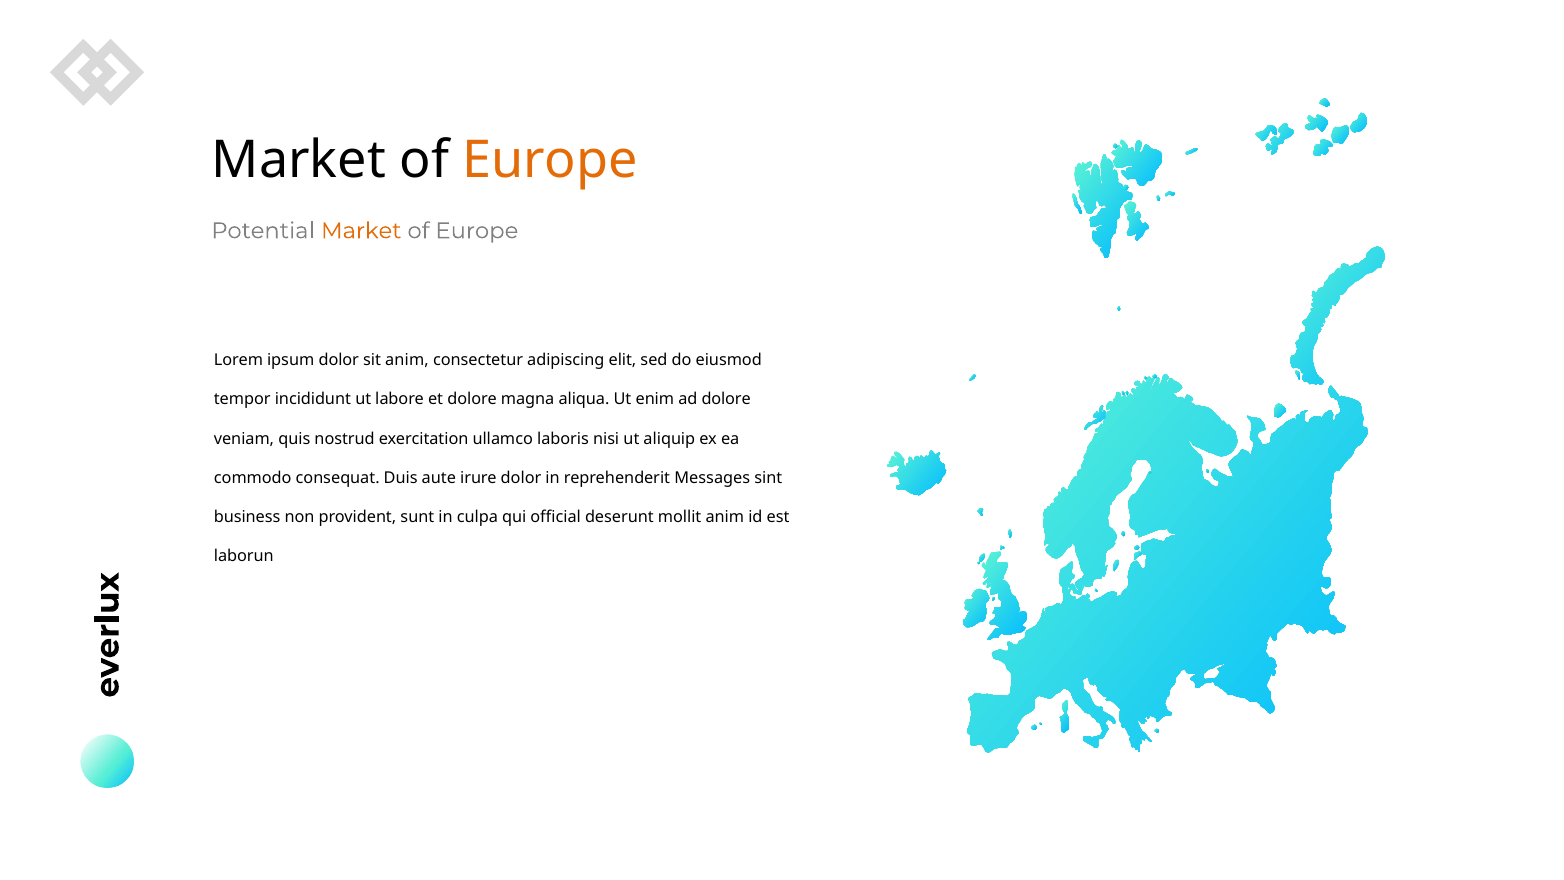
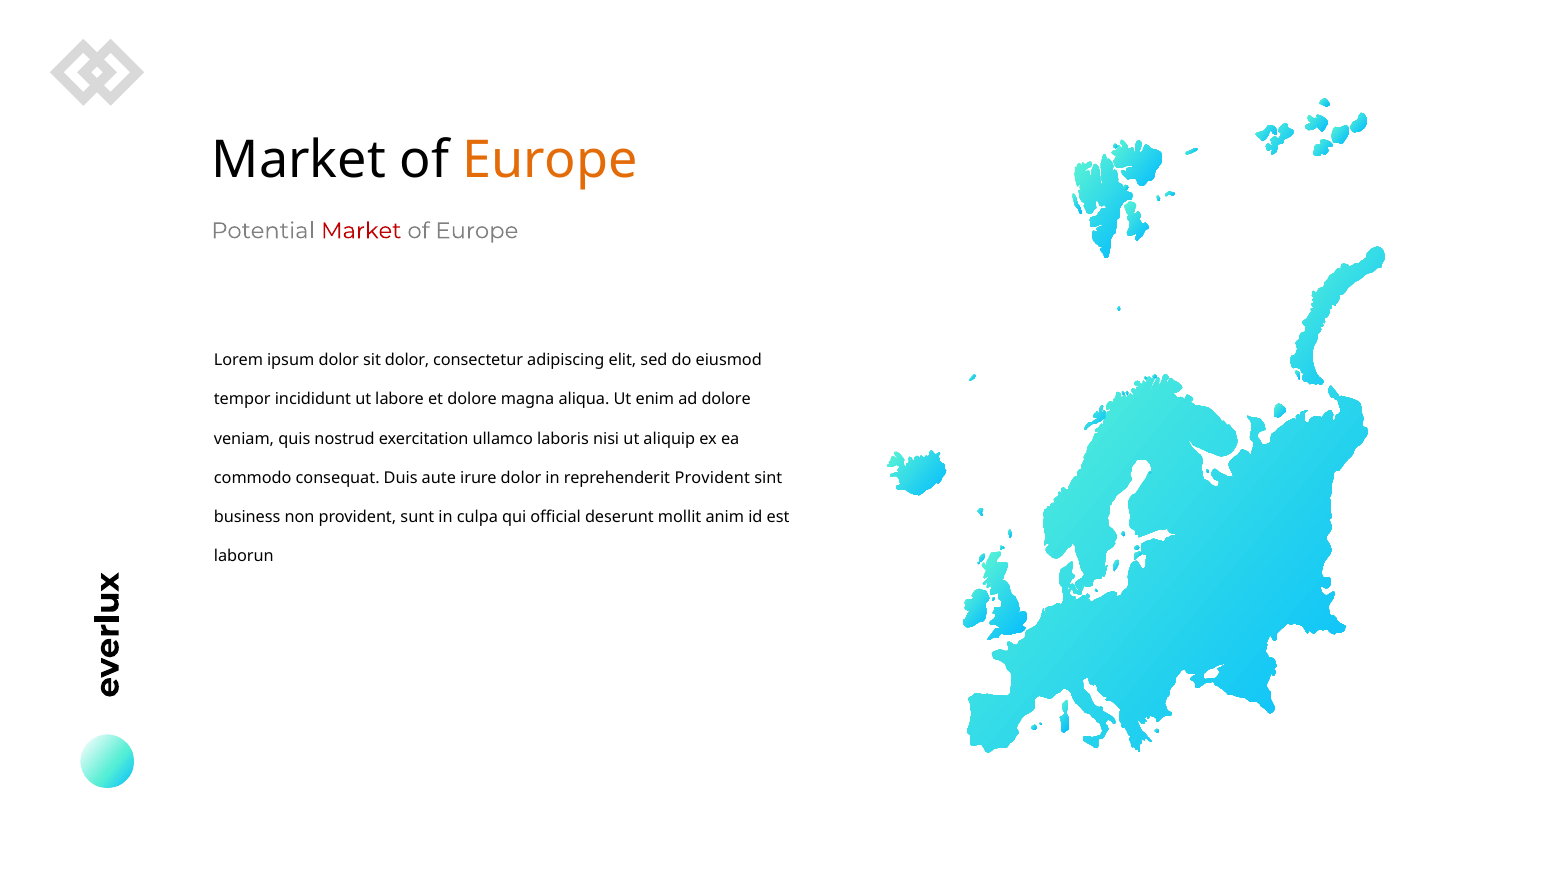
Market at (361, 231) colour: orange -> red
sit anim: anim -> dolor
reprehenderit Messages: Messages -> Provident
